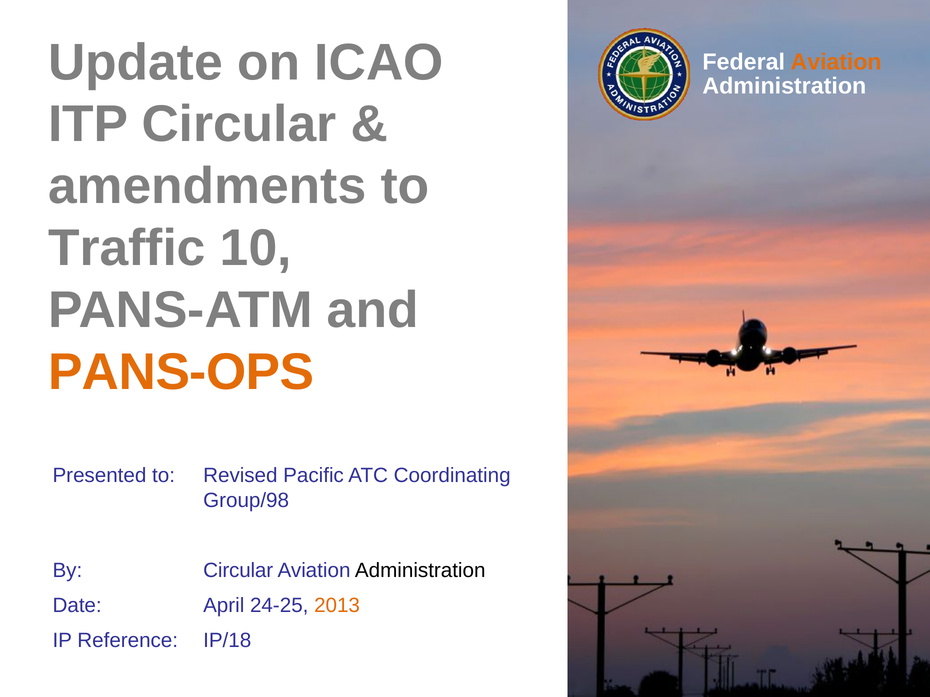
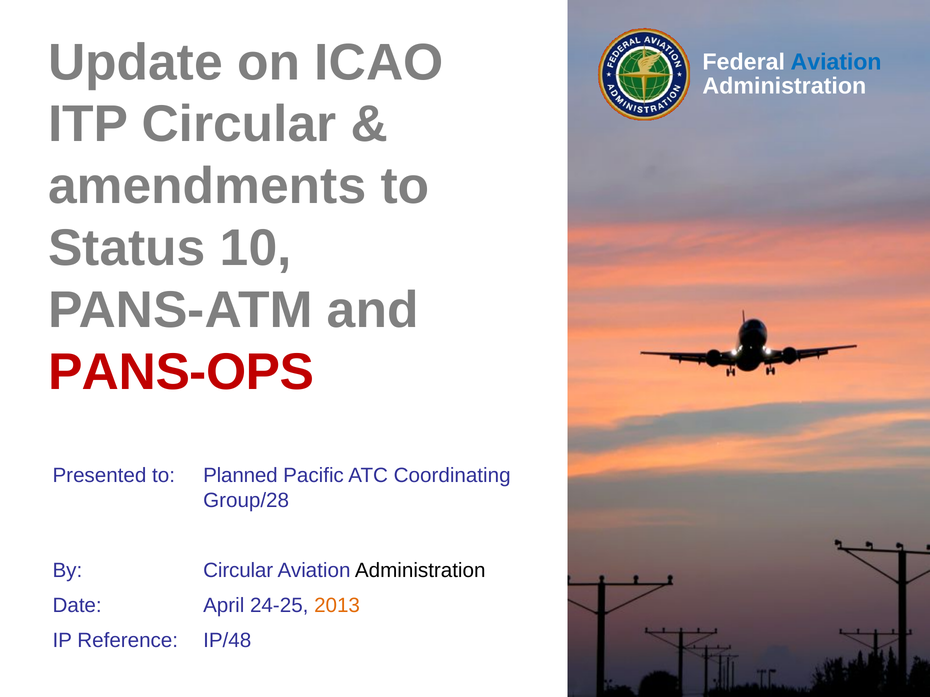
Aviation at (836, 62) colour: orange -> blue
Traffic: Traffic -> Status
PANS-OPS colour: orange -> red
Revised: Revised -> Planned
Group/98: Group/98 -> Group/28
IP/18: IP/18 -> IP/48
